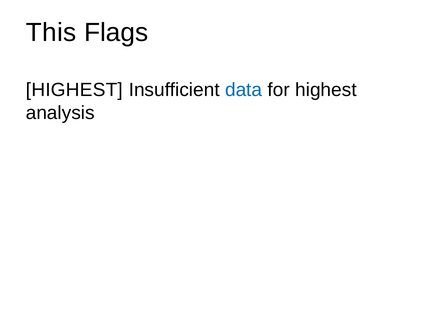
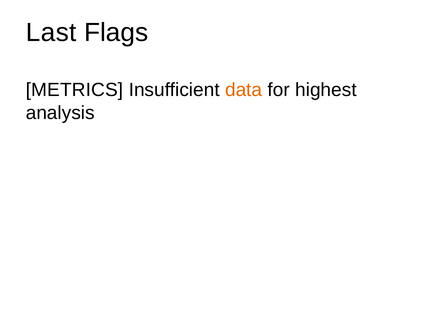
This: This -> Last
HIGHEST at (74, 90): HIGHEST -> METRICS
data colour: blue -> orange
